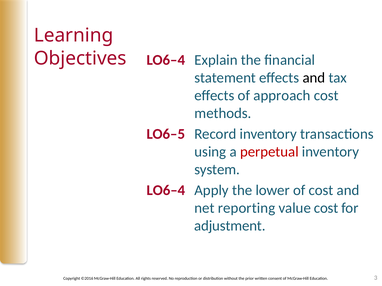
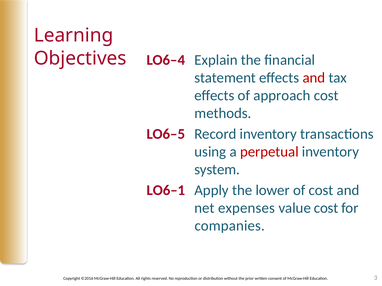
and at (314, 78) colour: black -> red
LO6–4 at (166, 191): LO6–4 -> LO6–1
reporting: reporting -> expenses
adjustment: adjustment -> companies
